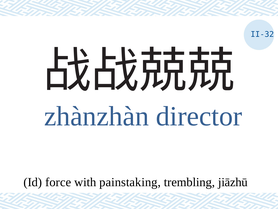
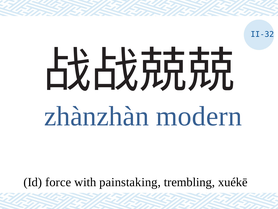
director: director -> modern
jiāzhū: jiāzhū -> xuékē
